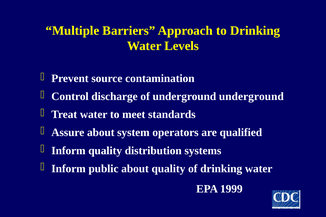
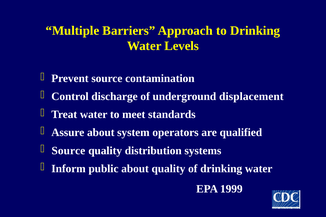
underground underground: underground -> displacement
Inform at (68, 151): Inform -> Source
